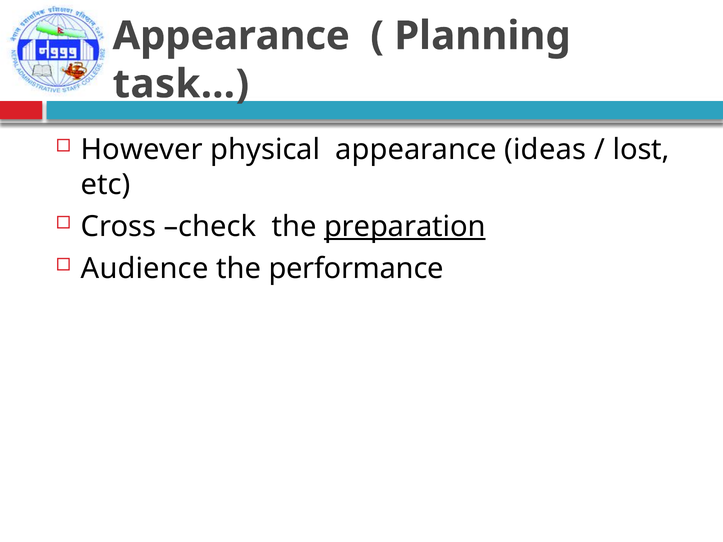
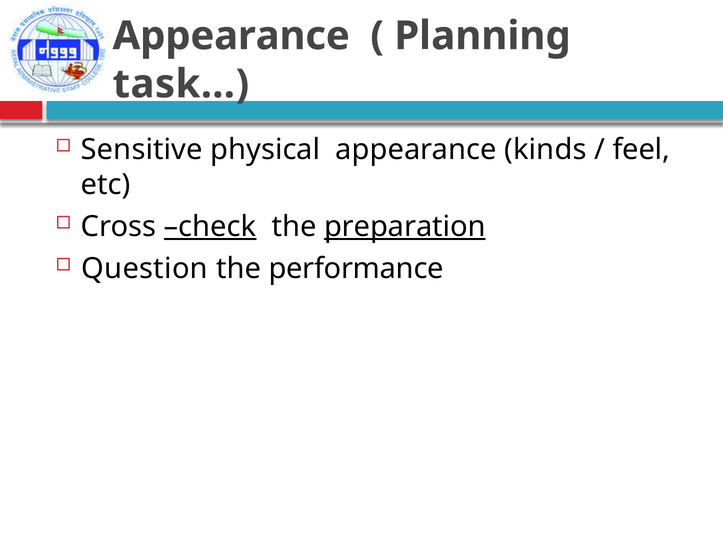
However: However -> Sensitive
ideas: ideas -> kinds
lost: lost -> feel
check underline: none -> present
Audience: Audience -> Question
